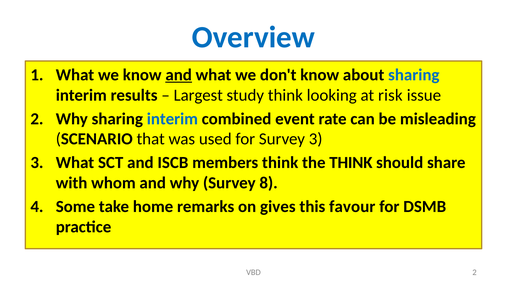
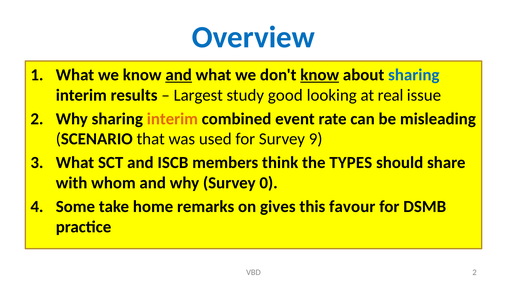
know at (320, 75) underline: none -> present
study think: think -> good
risk: risk -> real
interim at (172, 119) colour: blue -> orange
Survey 3: 3 -> 9
the THINK: THINK -> TYPES
8: 8 -> 0
